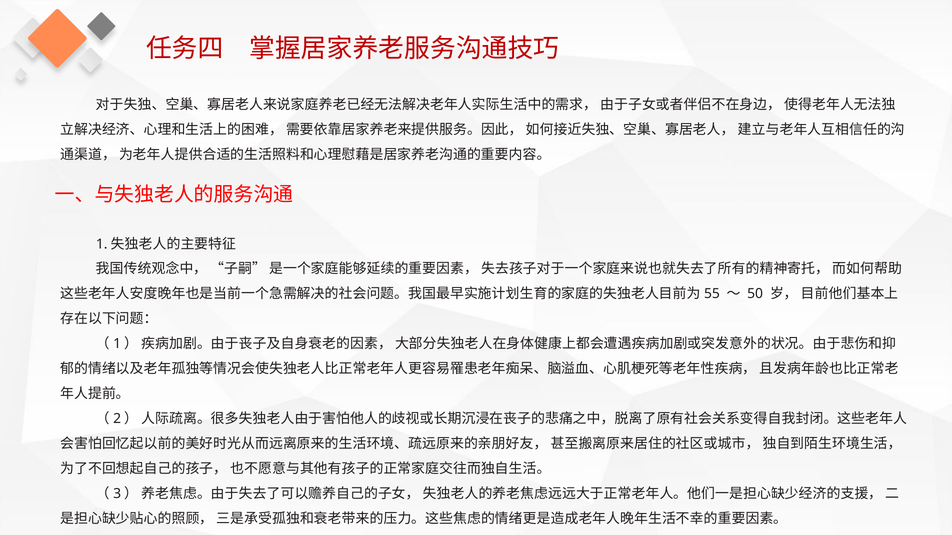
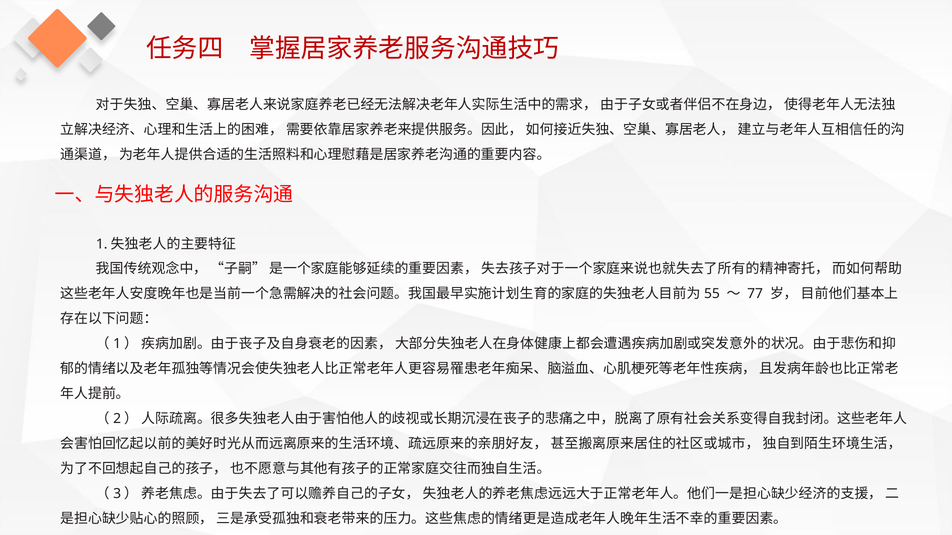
50: 50 -> 77
